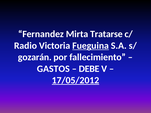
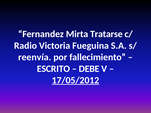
Fueguina underline: present -> none
gozarán: gozarán -> reenvía
GASTOS: GASTOS -> ESCRITO
